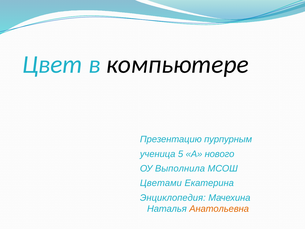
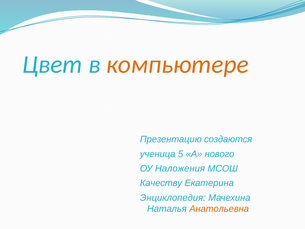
компьютере colour: black -> orange
пурпурным: пурпурным -> создаются
Выполнила: Выполнила -> Наложения
Цветами: Цветами -> Качеству
